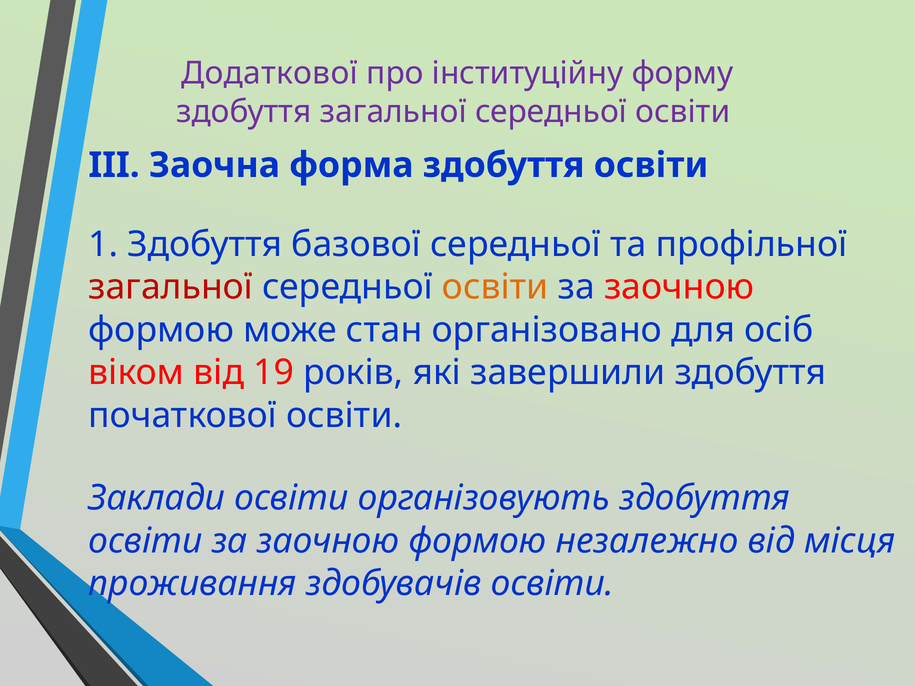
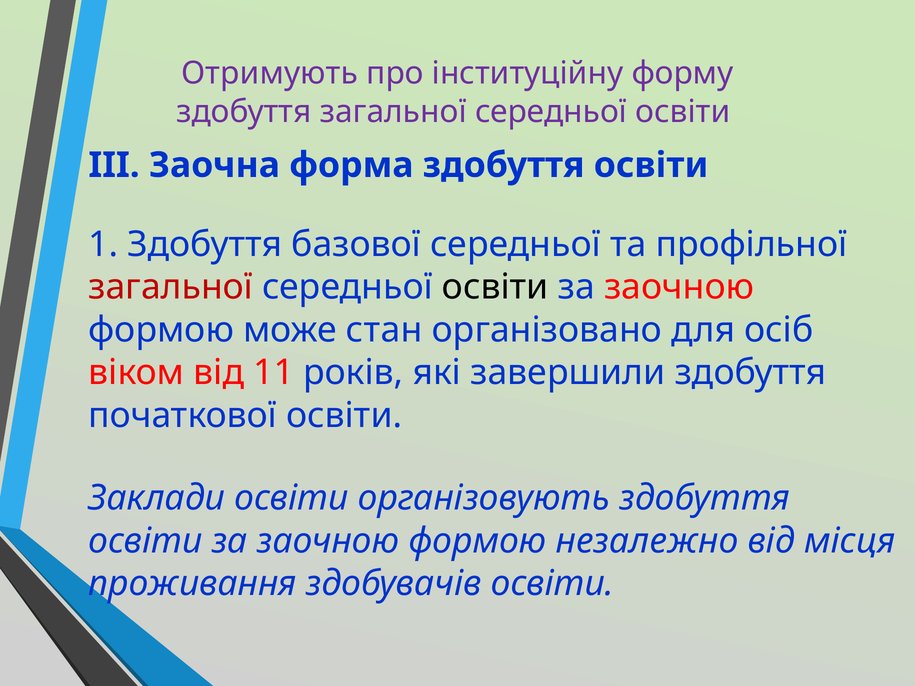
Додаткової: Додаткової -> Отримують
освіти at (495, 287) colour: orange -> black
19: 19 -> 11
